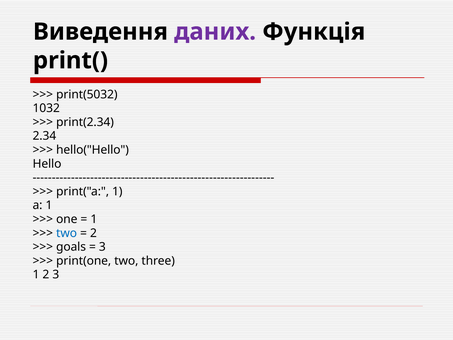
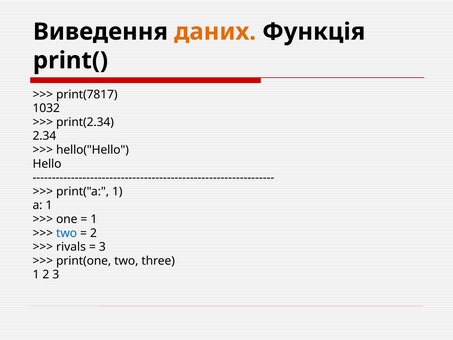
даних colour: purple -> orange
print(5032: print(5032 -> print(7817
goals: goals -> rivals
